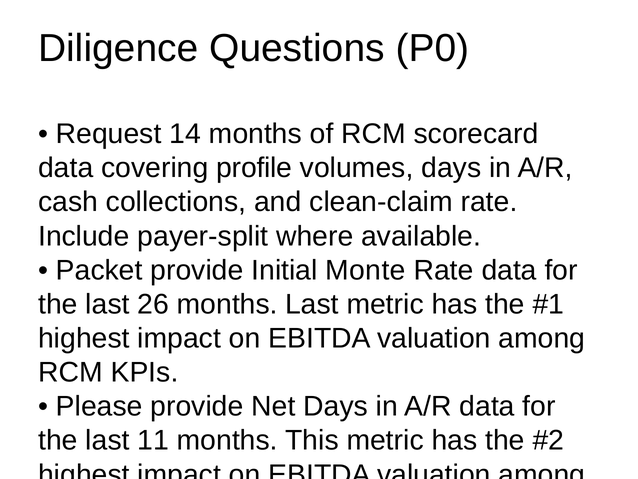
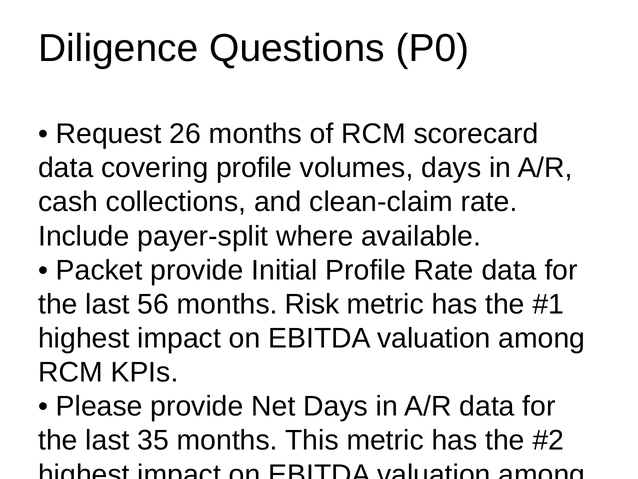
14: 14 -> 26
Initial Monte: Monte -> Profile
26: 26 -> 56
months Last: Last -> Risk
11: 11 -> 35
